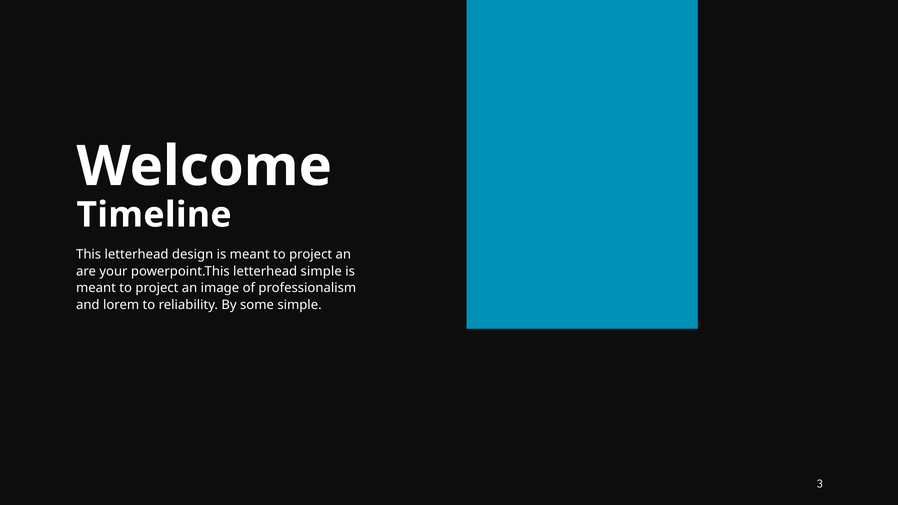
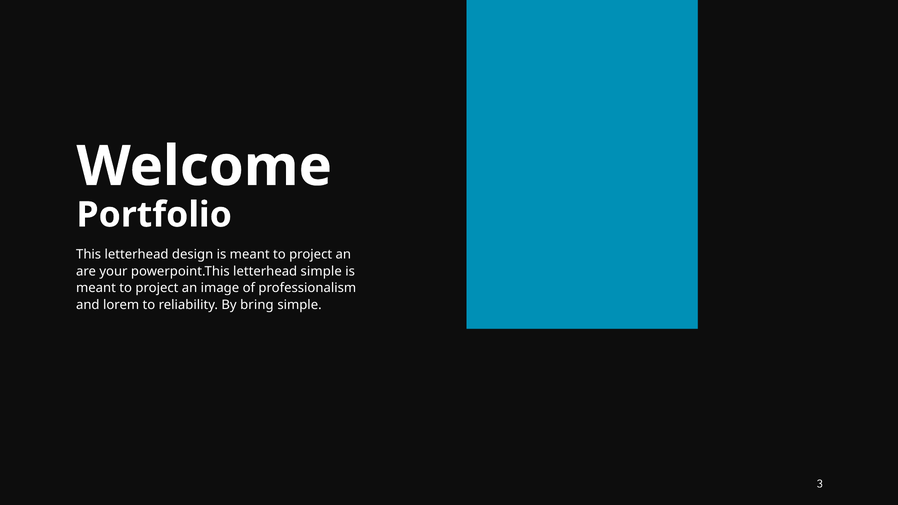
Timeline: Timeline -> Portfolio
some: some -> bring
